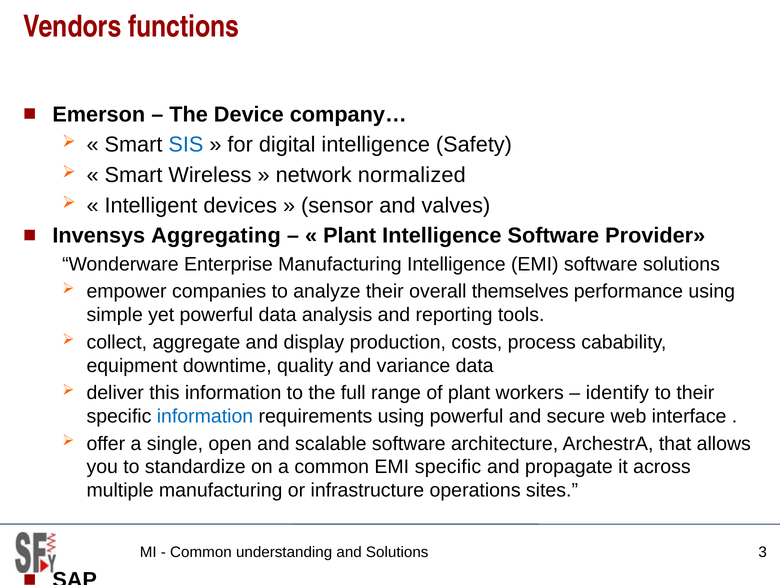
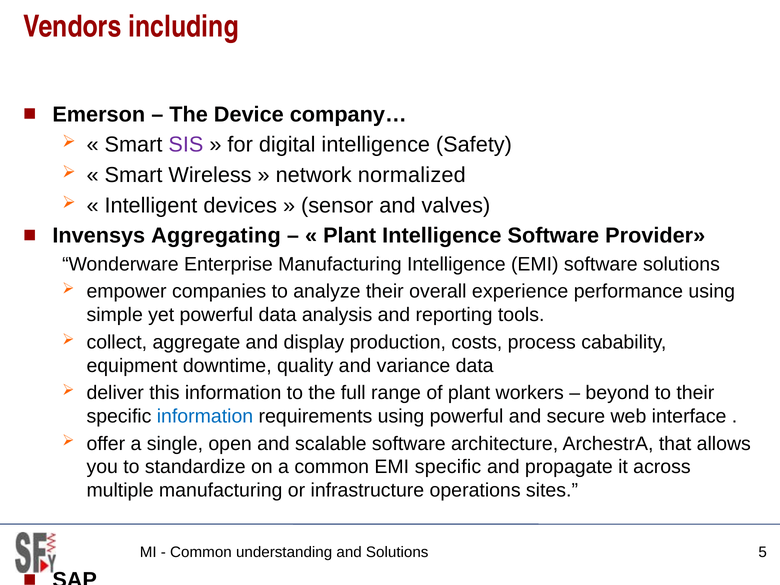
functions: functions -> including
SIS colour: blue -> purple
themselves: themselves -> experience
identify: identify -> beyond
3: 3 -> 5
